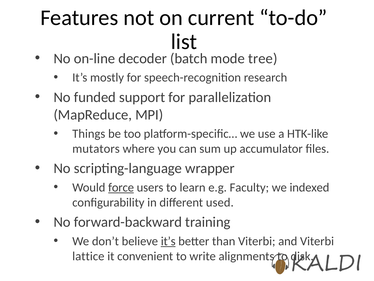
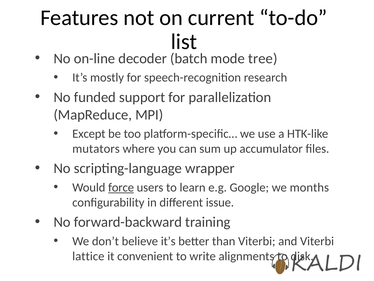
Things: Things -> Except
Faculty: Faculty -> Google
indexed: indexed -> months
used: used -> issue
it’s at (168, 241) underline: present -> none
